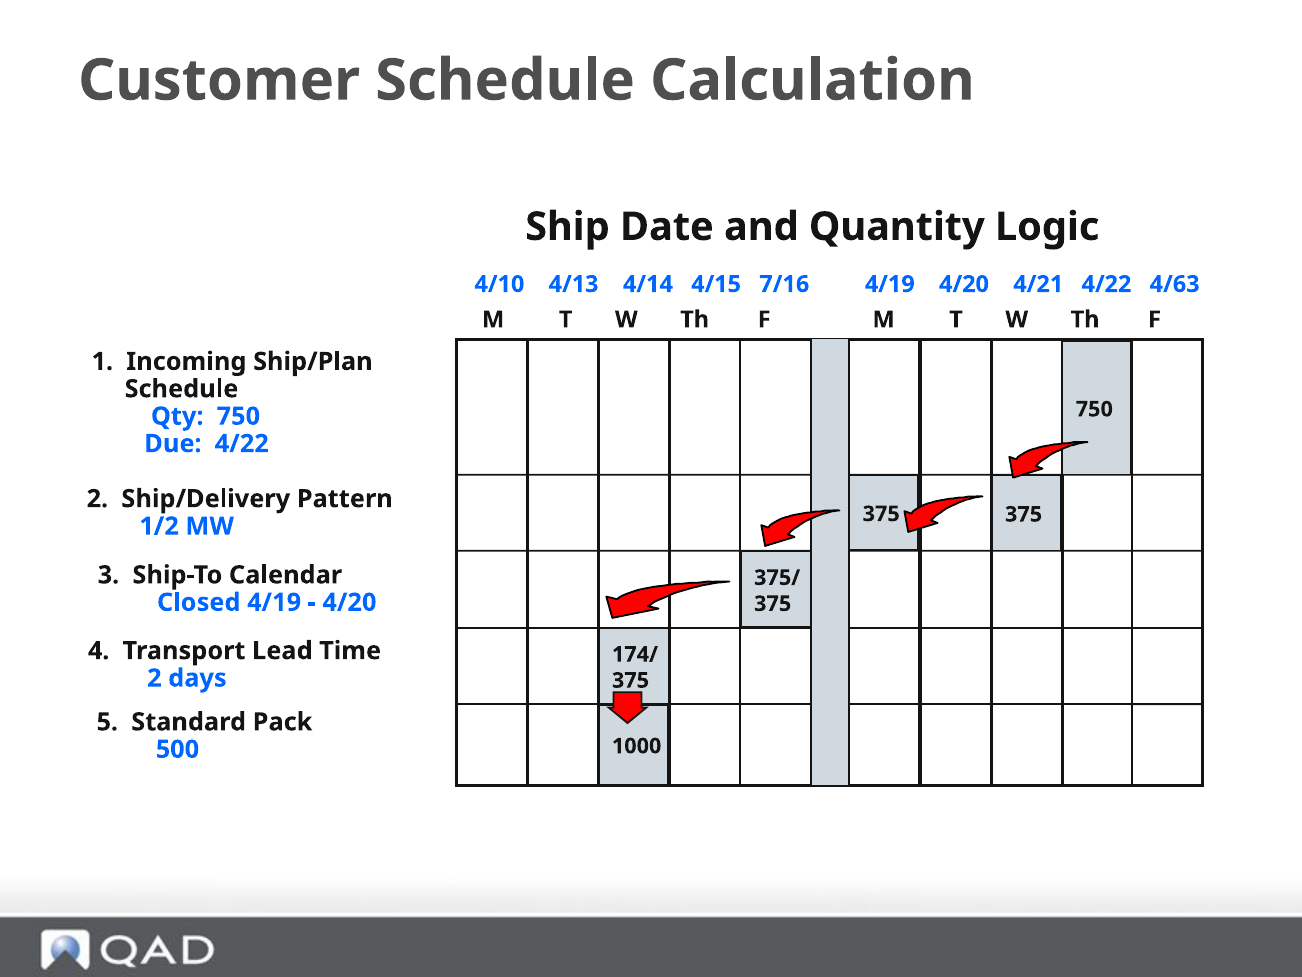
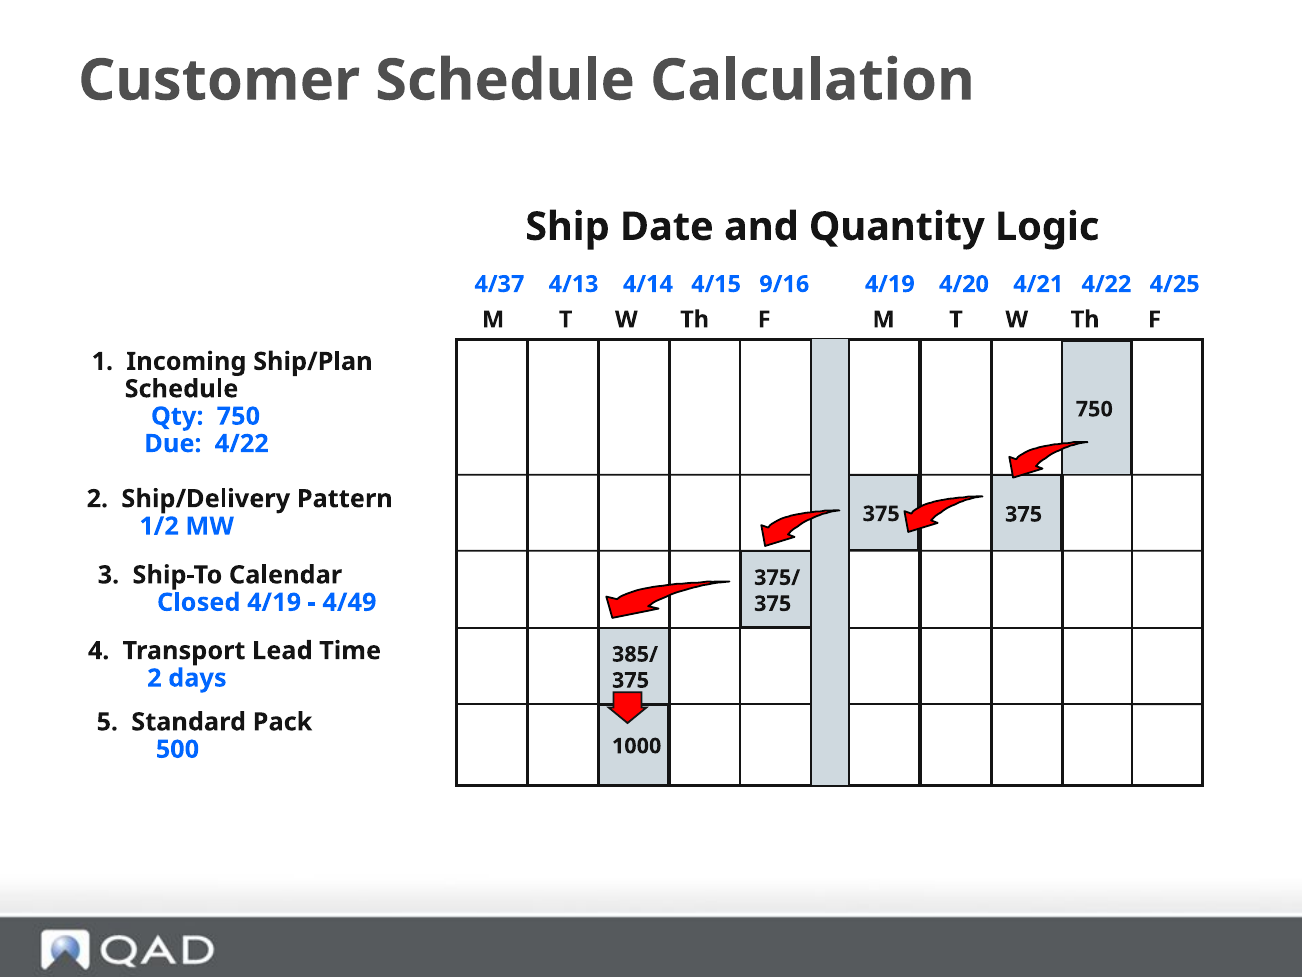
4/10: 4/10 -> 4/37
7/16: 7/16 -> 9/16
4/63: 4/63 -> 4/25
4/20 at (349, 602): 4/20 -> 4/49
174/: 174/ -> 385/
